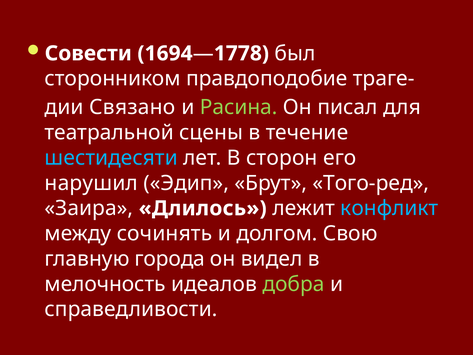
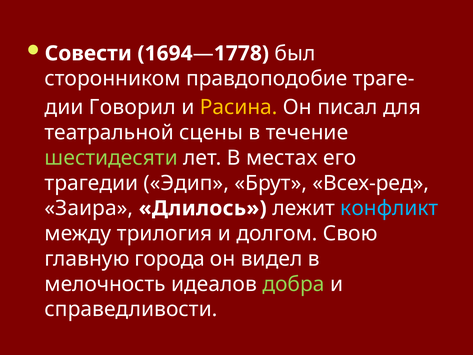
Связано: Связано -> Говорил
Расина colour: light green -> yellow
шестидесяти colour: light blue -> light green
сторон: сторон -> местах
нарушил: нарушил -> трагедии
Того-ред: Того-ред -> Всех-ред
сочинять: сочинять -> трилогия
